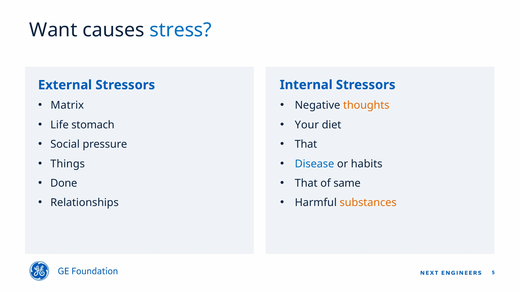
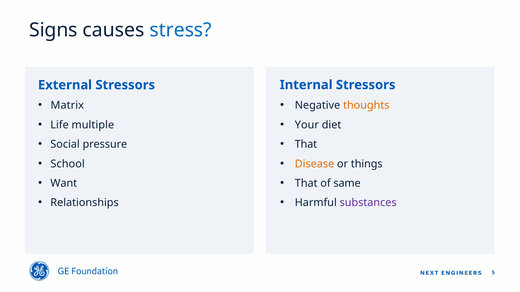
Want: Want -> Signs
stomach: stomach -> multiple
Things: Things -> School
Disease colour: blue -> orange
habits: habits -> things
Done: Done -> Want
substances colour: orange -> purple
